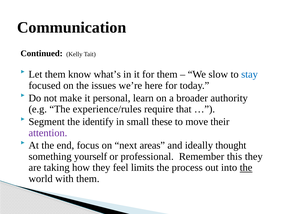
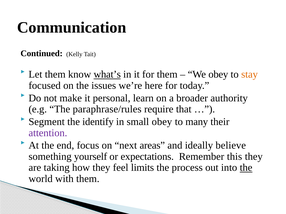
what’s underline: none -> present
We slow: slow -> obey
stay colour: blue -> orange
experience/rules: experience/rules -> paraphrase/rules
small these: these -> obey
move: move -> many
thought: thought -> believe
professional: professional -> expectations
